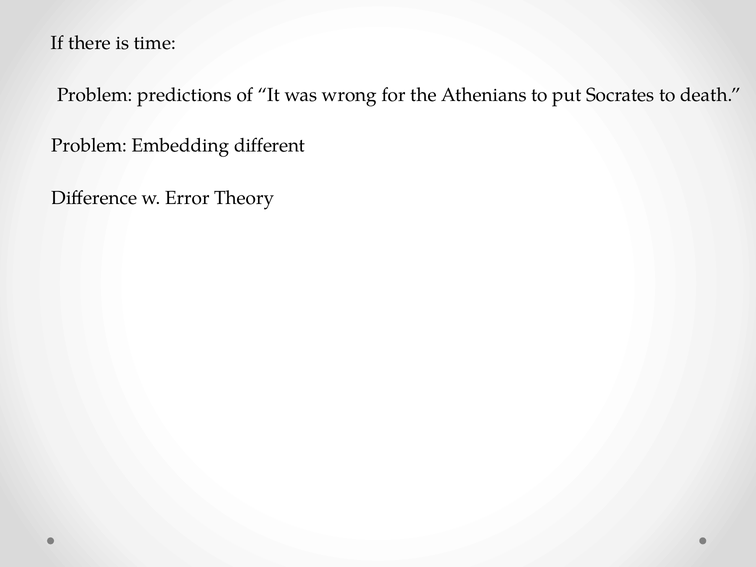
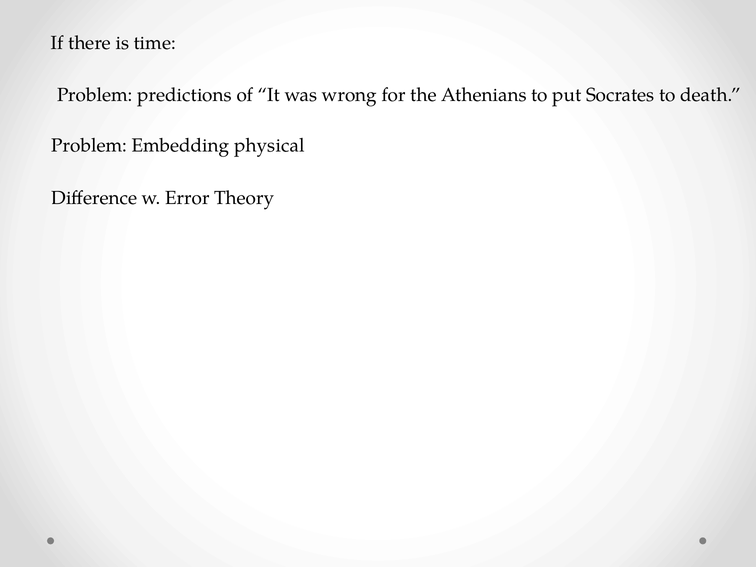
different: different -> physical
